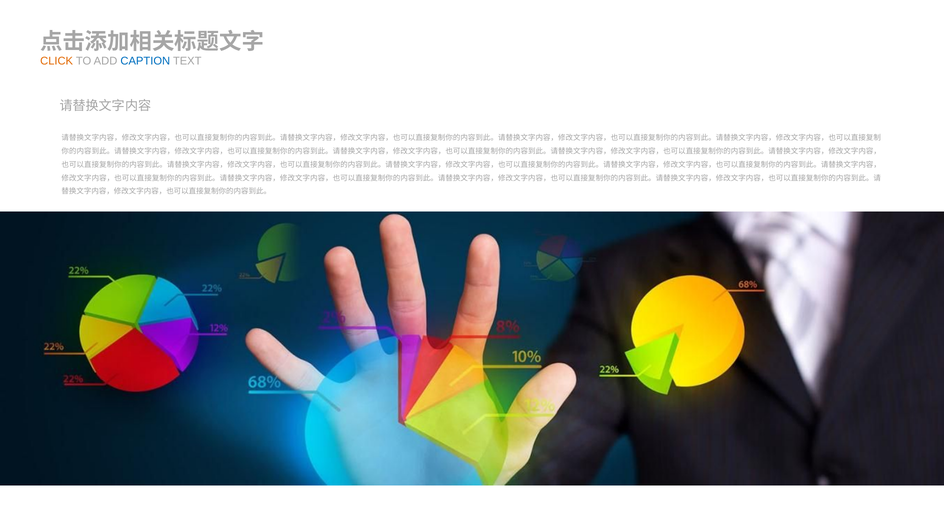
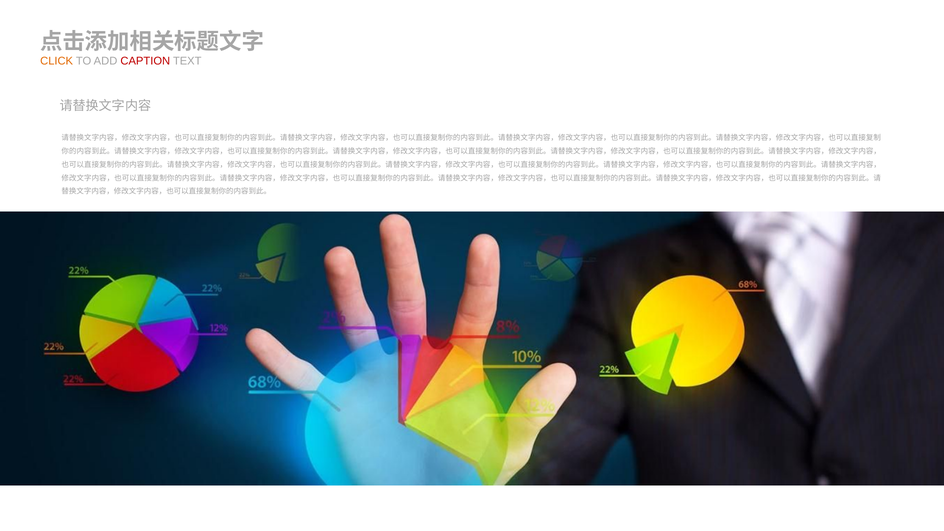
CAPTION colour: blue -> red
